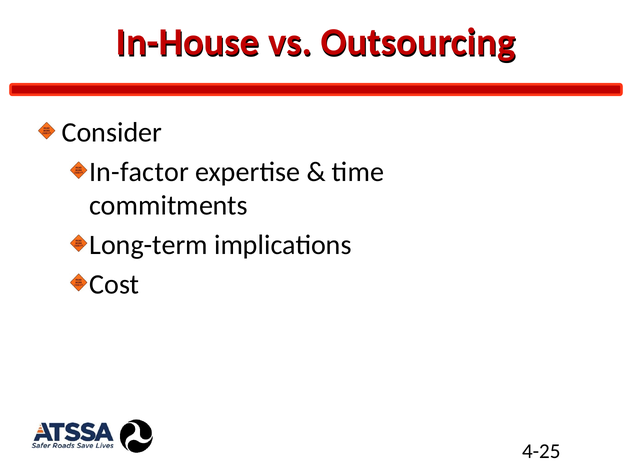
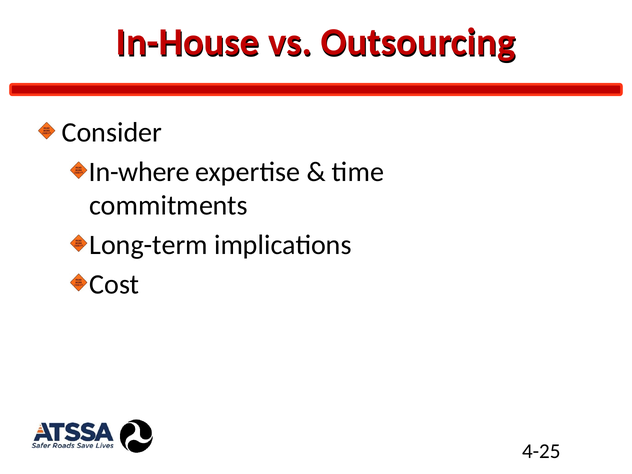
In-factor: In-factor -> In-where
